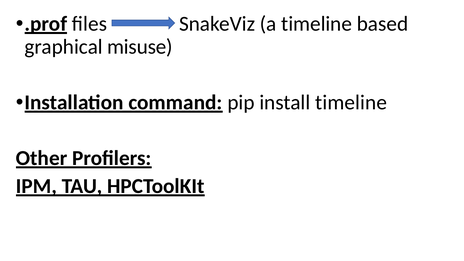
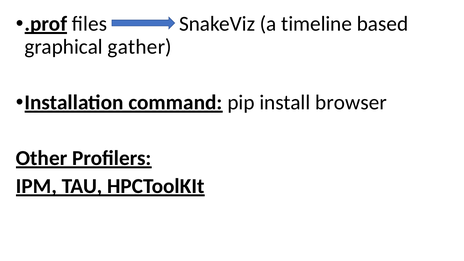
misuse: misuse -> gather
install timeline: timeline -> browser
